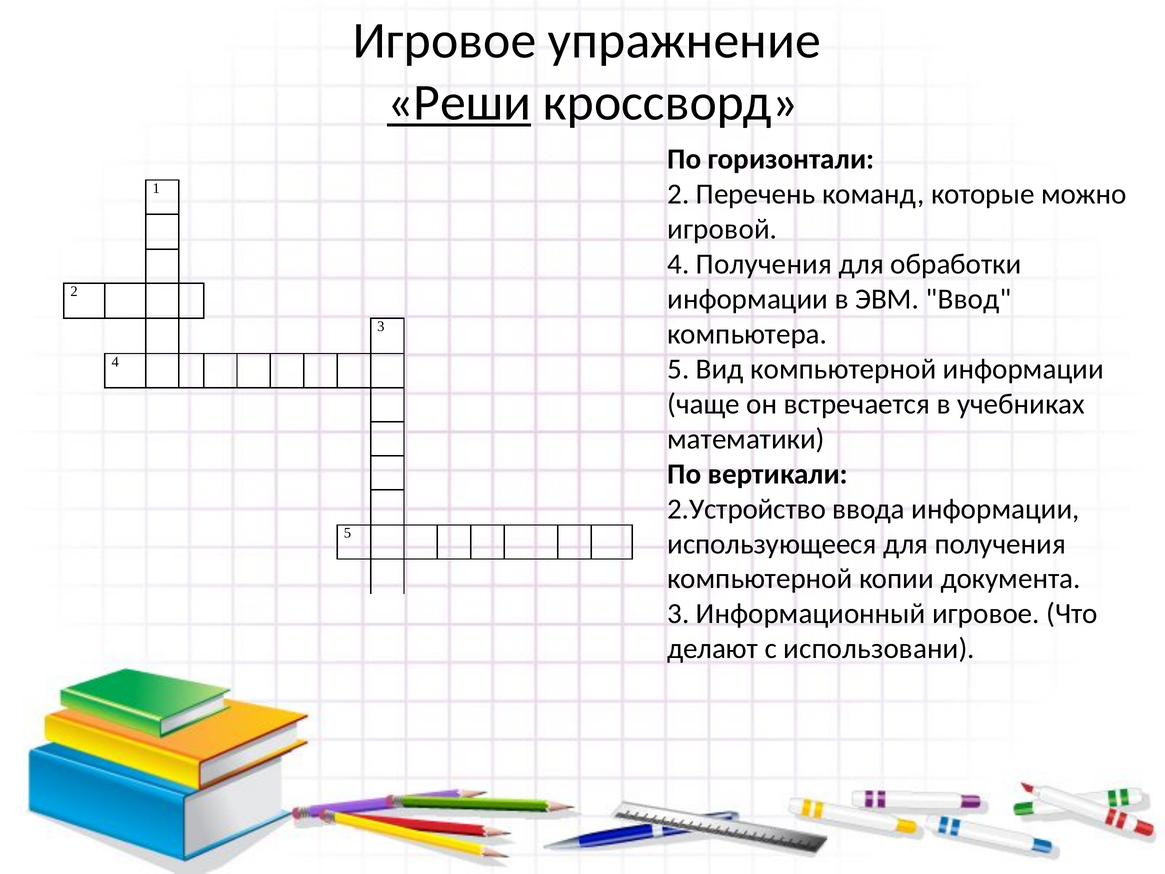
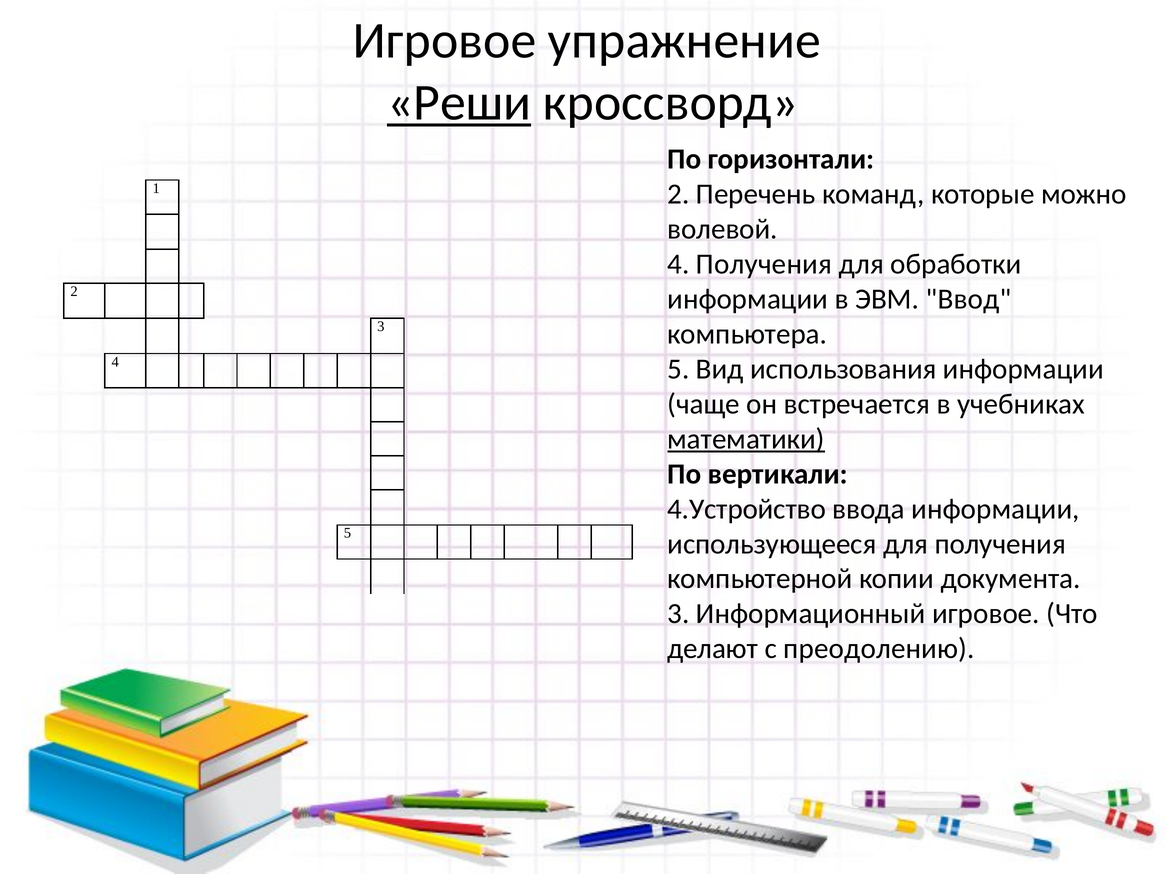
игровой: игровой -> волевой
Вид компьютерной: компьютерной -> использования
математики underline: none -> present
2.Устройство: 2.Устройство -> 4.Устройство
использовани: использовани -> преодолению
